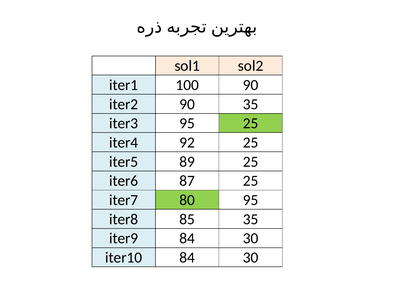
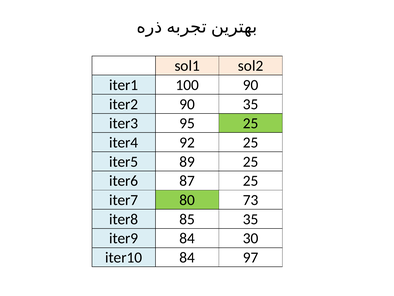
80 95: 95 -> 73
iter10 84 30: 30 -> 97
